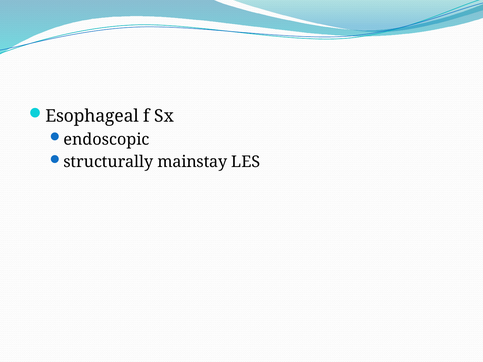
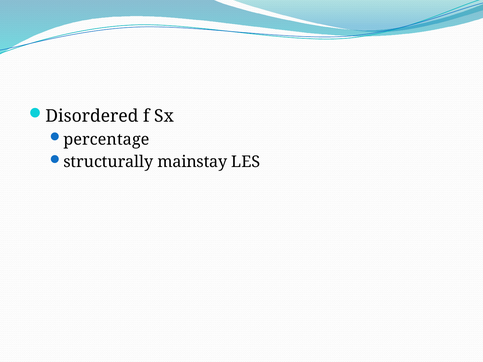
Esophageal: Esophageal -> Disordered
endoscopic: endoscopic -> percentage
